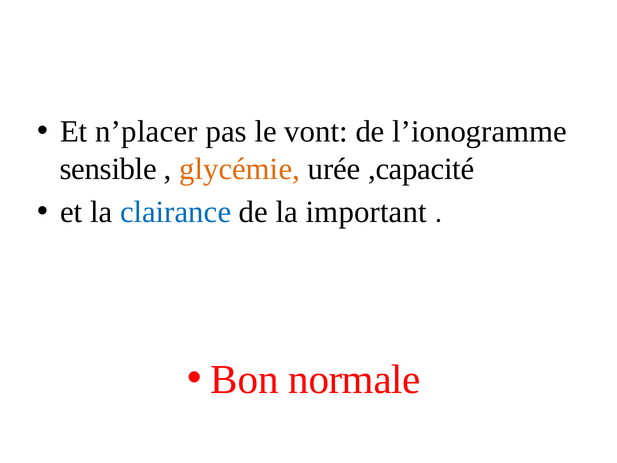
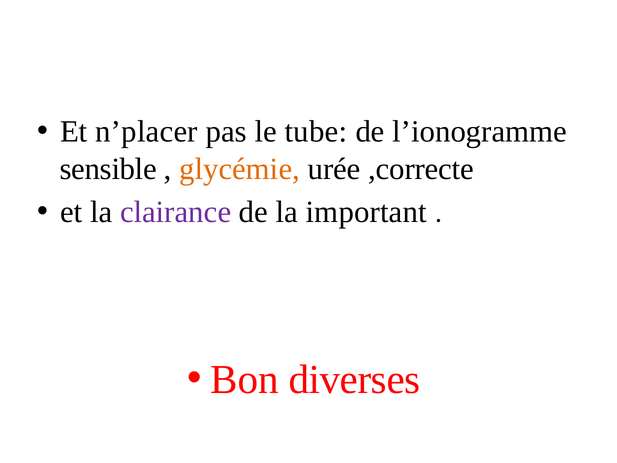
vont: vont -> tube
,capacité: ,capacité -> ,correcte
clairance colour: blue -> purple
normale: normale -> diverses
